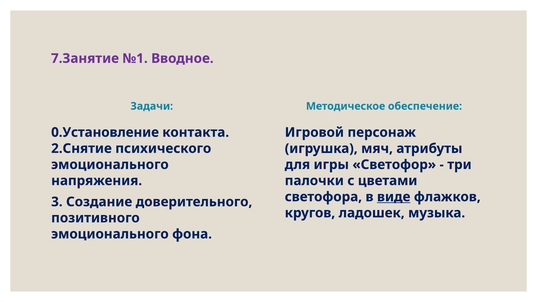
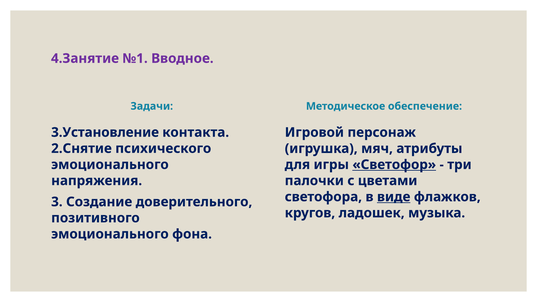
7.Занятие: 7.Занятие -> 4.Занятие
0.Установление: 0.Установление -> 3.Установление
Светофор underline: none -> present
